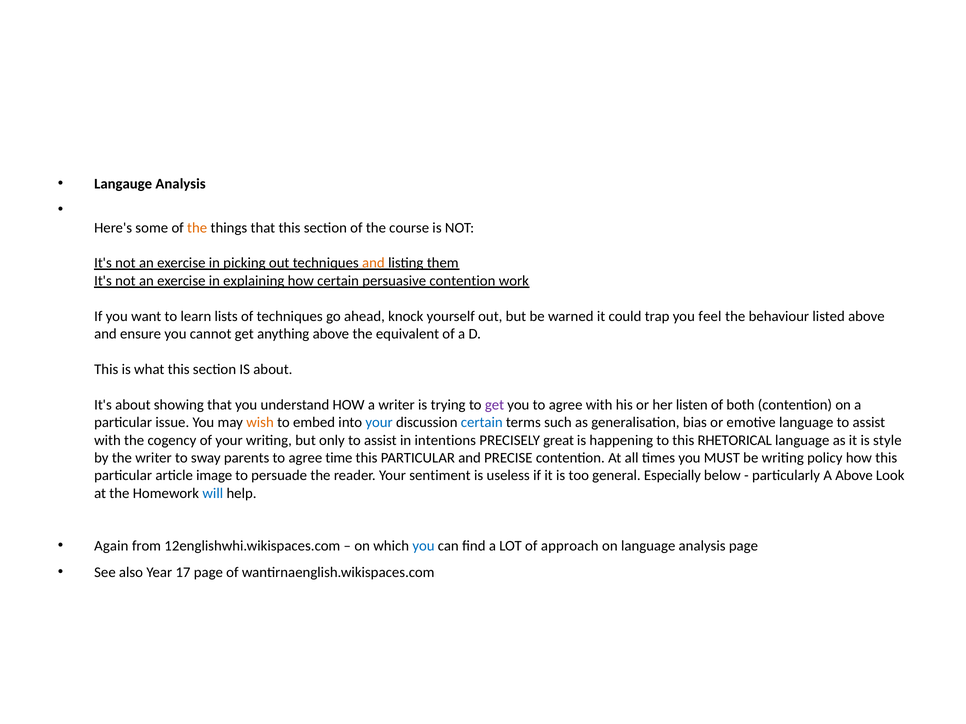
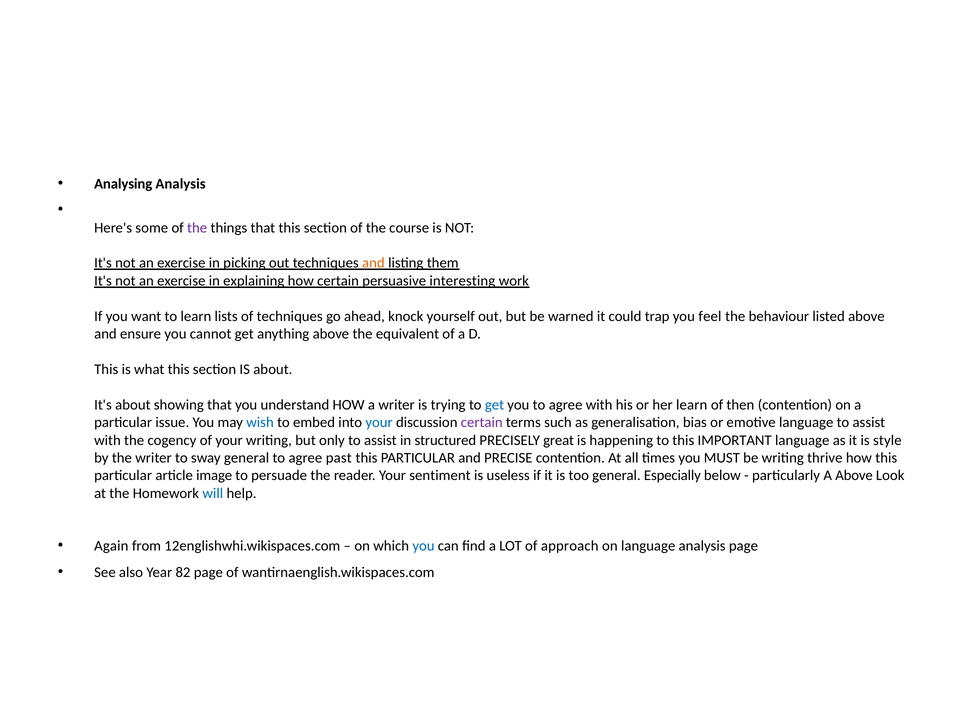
Langauge: Langauge -> Analysing
the at (197, 228) colour: orange -> purple
persuasive contention: contention -> interesting
get at (495, 405) colour: purple -> blue
her listen: listen -> learn
both: both -> then
wish colour: orange -> blue
certain at (482, 423) colour: blue -> purple
intentions: intentions -> structured
RHETORICAL: RHETORICAL -> IMPORTANT
sway parents: parents -> general
time: time -> past
policy: policy -> thrive
17: 17 -> 82
